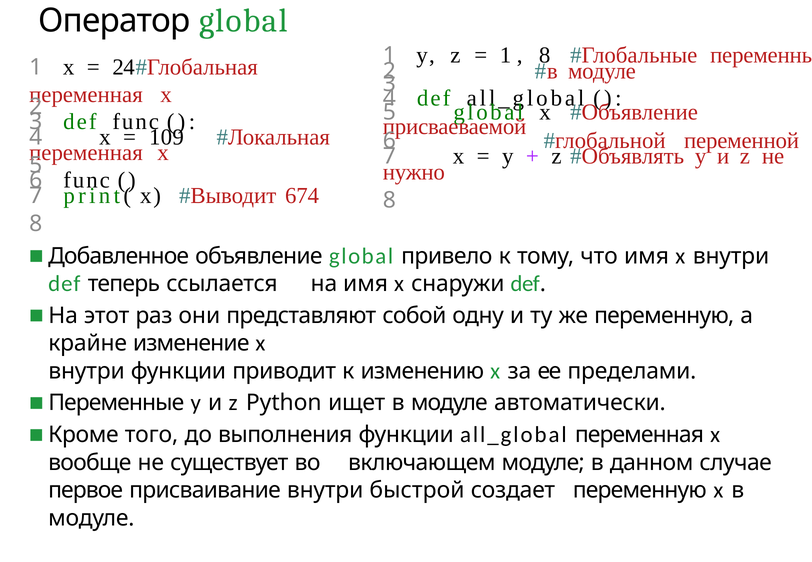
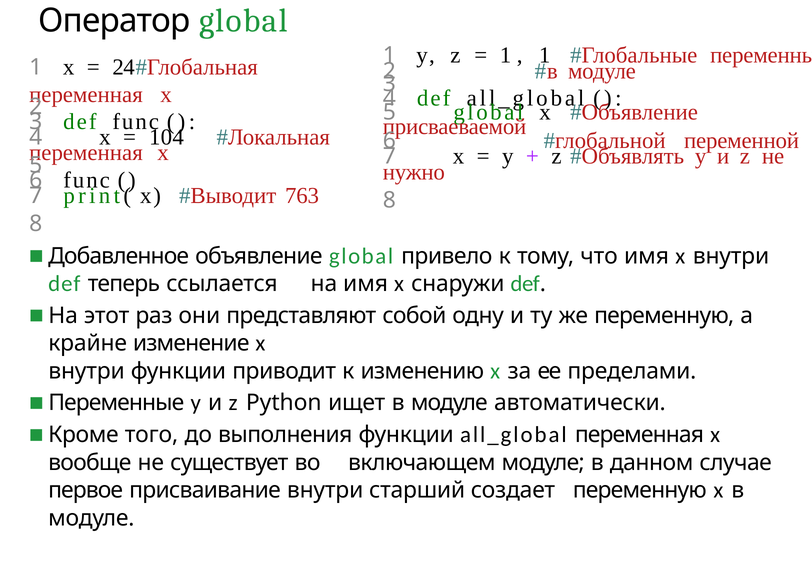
8 at (545, 55): 8 -> 1
109: 109 -> 104
674: 674 -> 763
быстрой: быстрой -> старший
